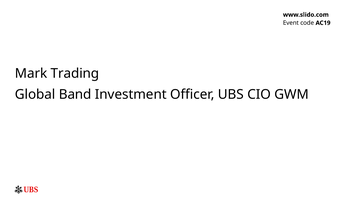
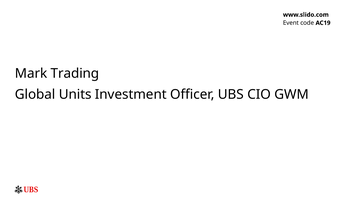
Band: Band -> Units
